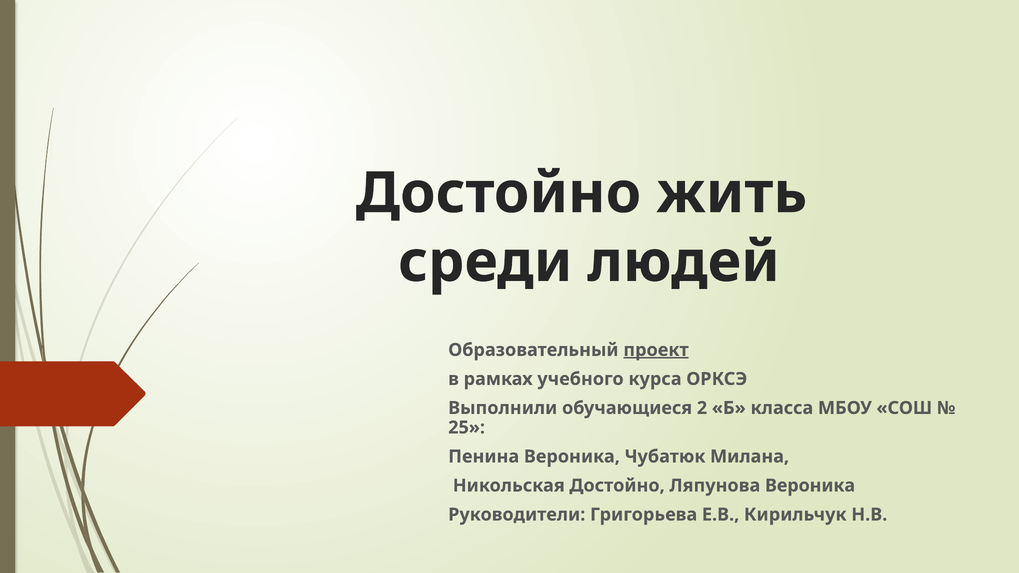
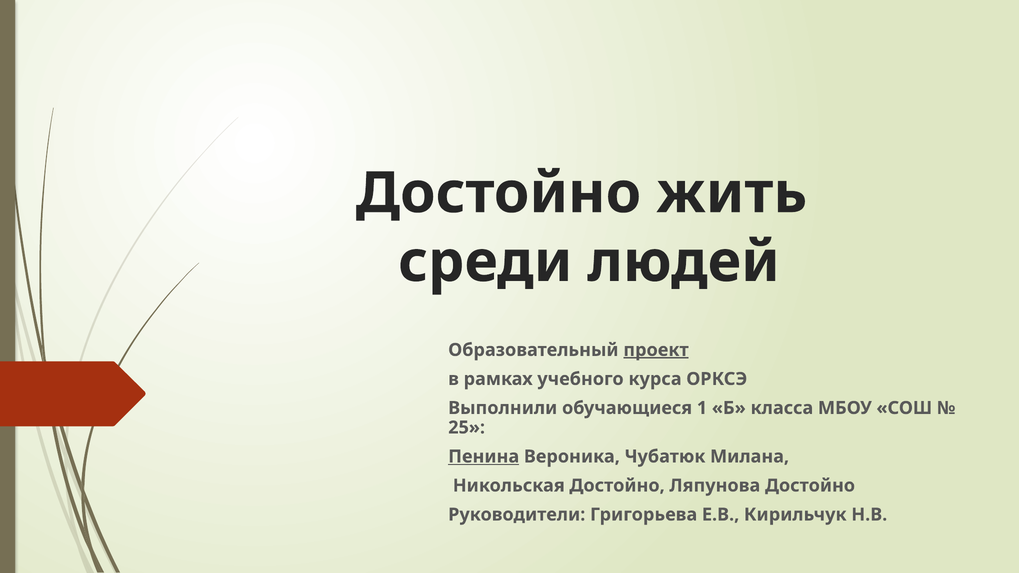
2: 2 -> 1
Пенина underline: none -> present
Ляпунова Вероника: Вероника -> Достойно
